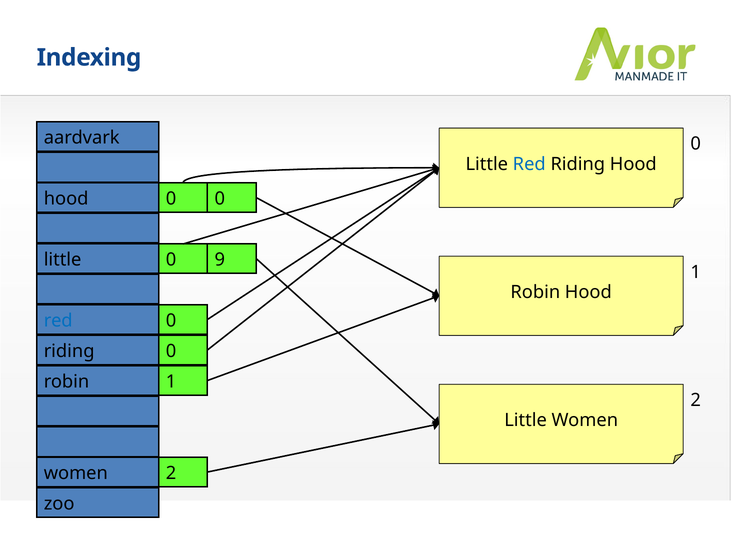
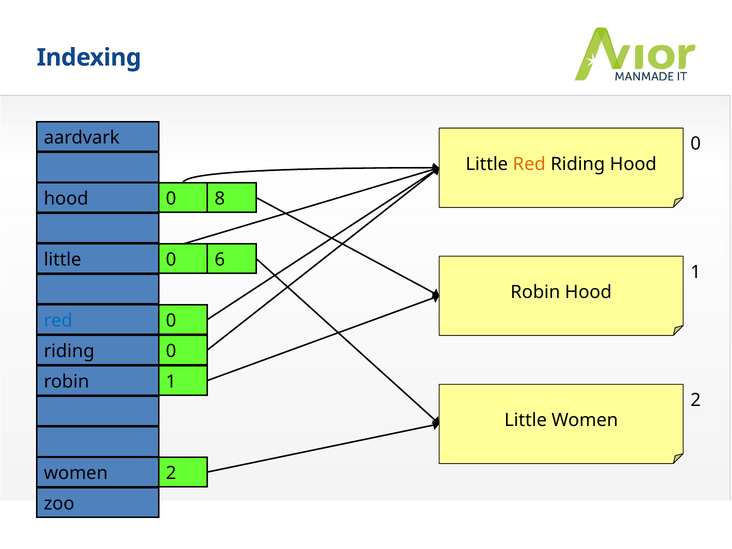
Red at (529, 164) colour: blue -> orange
0 at (220, 199): 0 -> 8
9: 9 -> 6
